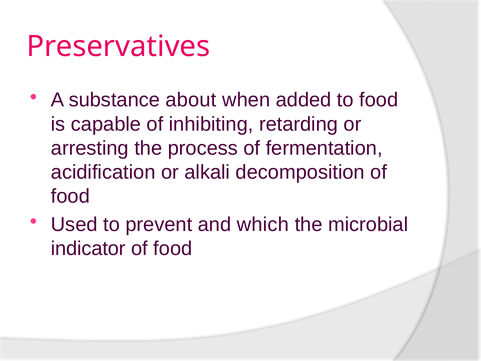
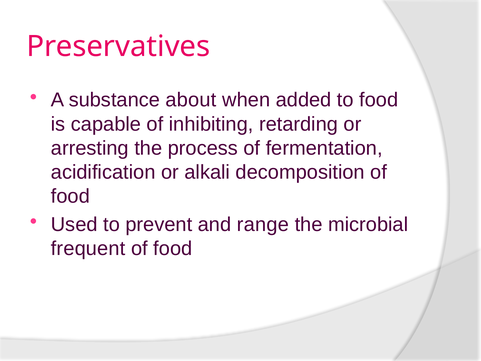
which: which -> range
indicator: indicator -> frequent
